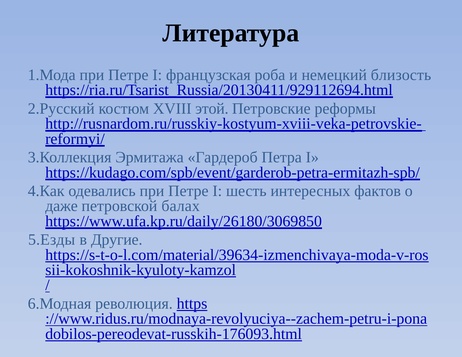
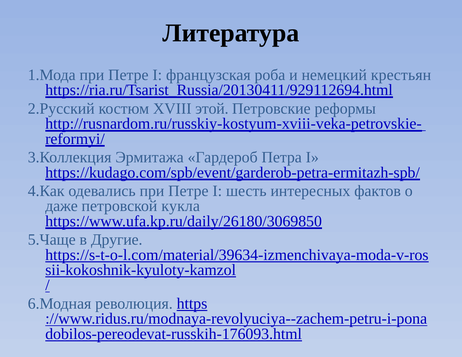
близость: близость -> крестьян
балах: балах -> кукла
5.Езды: 5.Езды -> 5.Чаще
